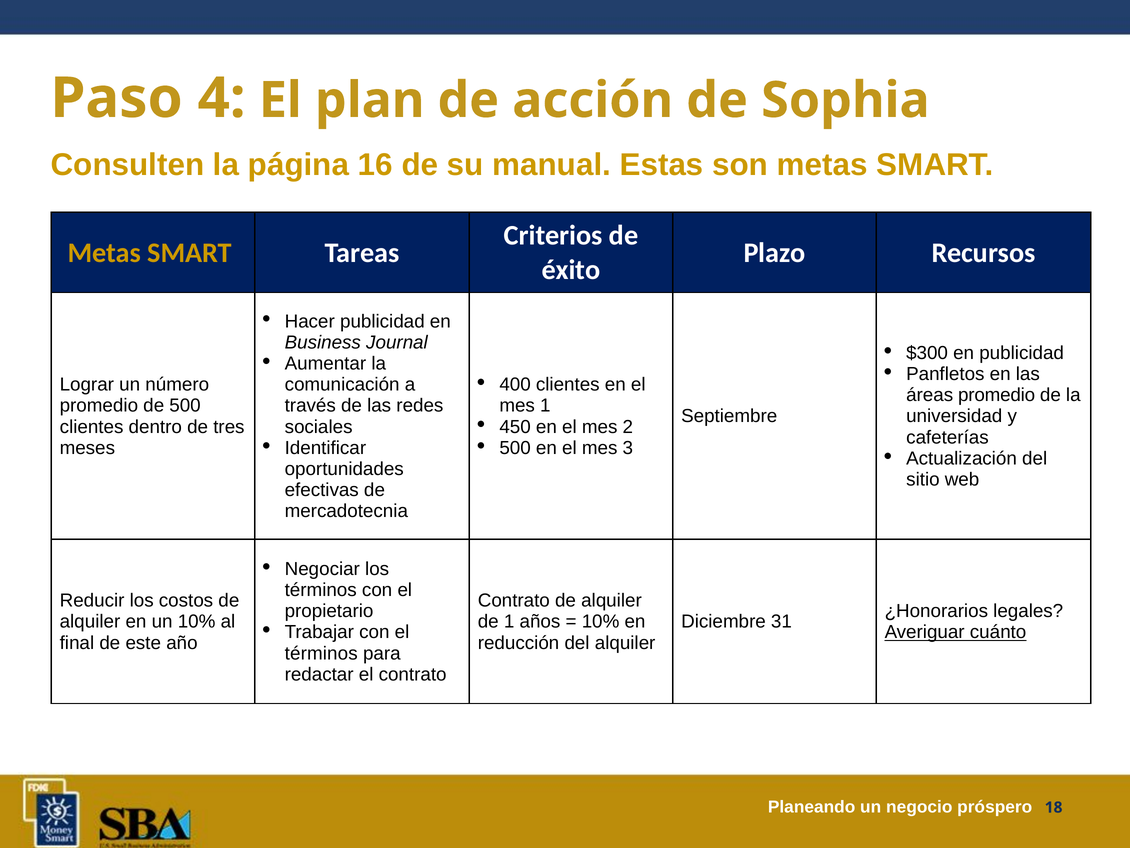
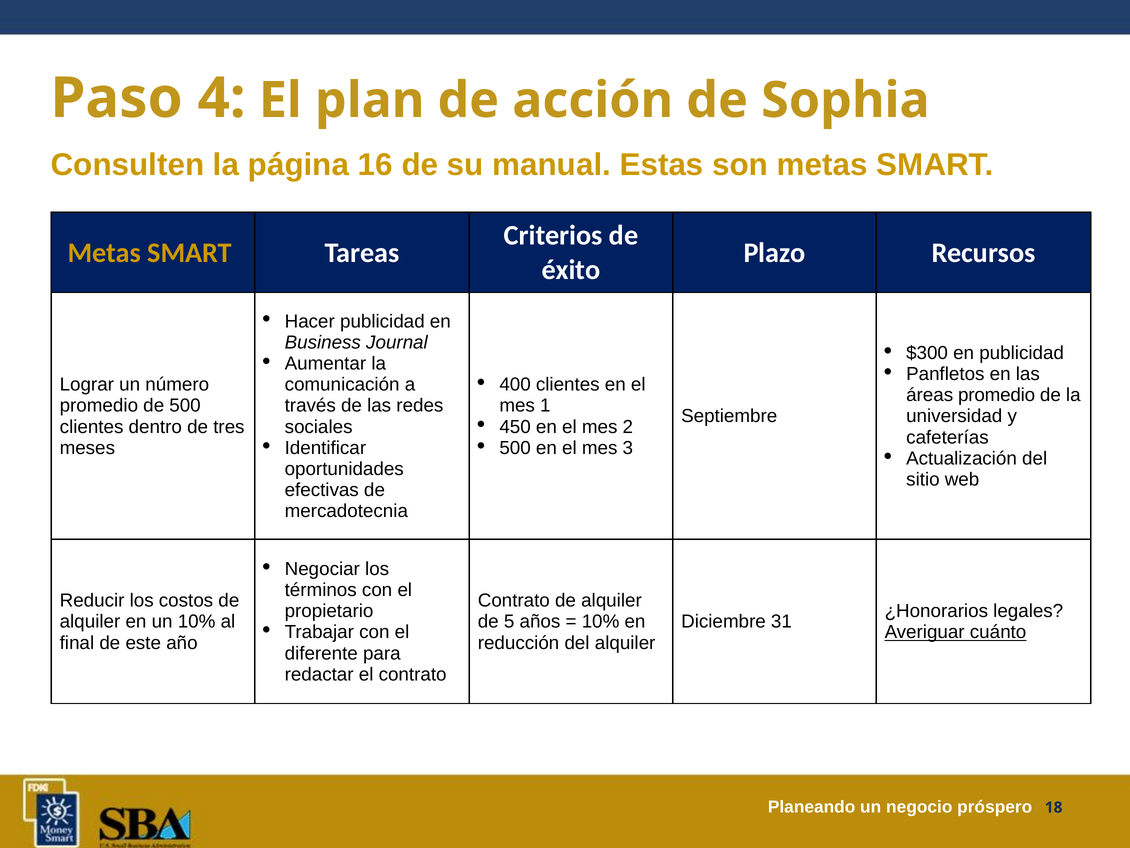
de 1: 1 -> 5
términos at (321, 653): términos -> diferente
